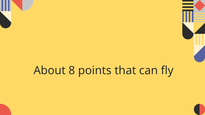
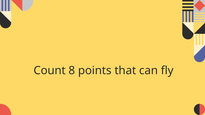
About: About -> Count
